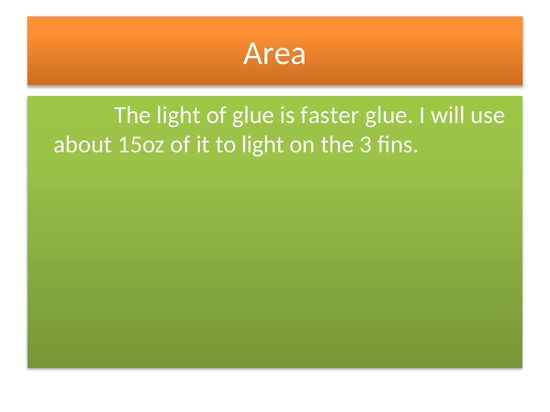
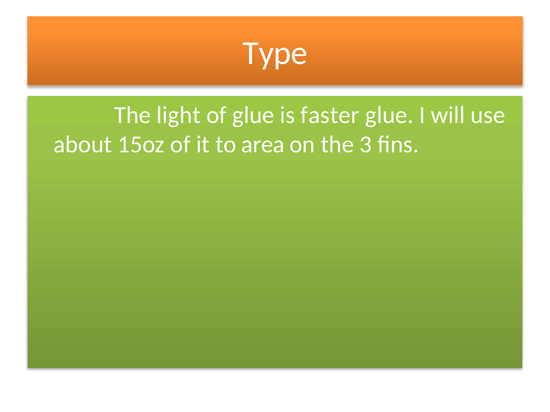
Area: Area -> Type
to light: light -> area
